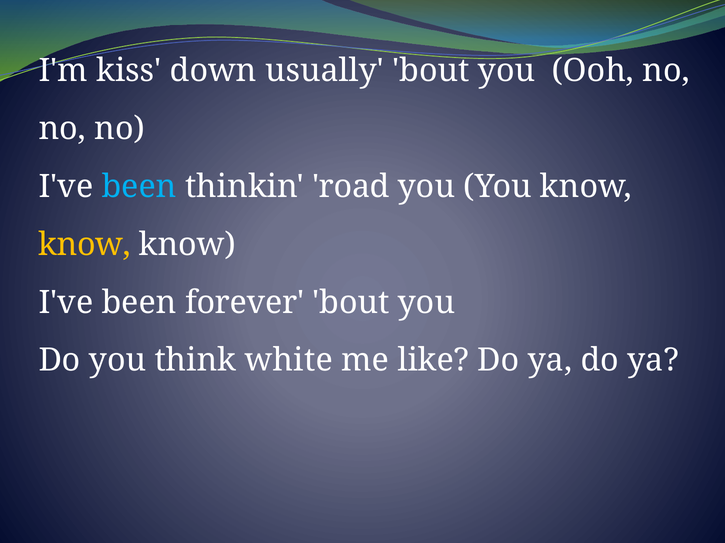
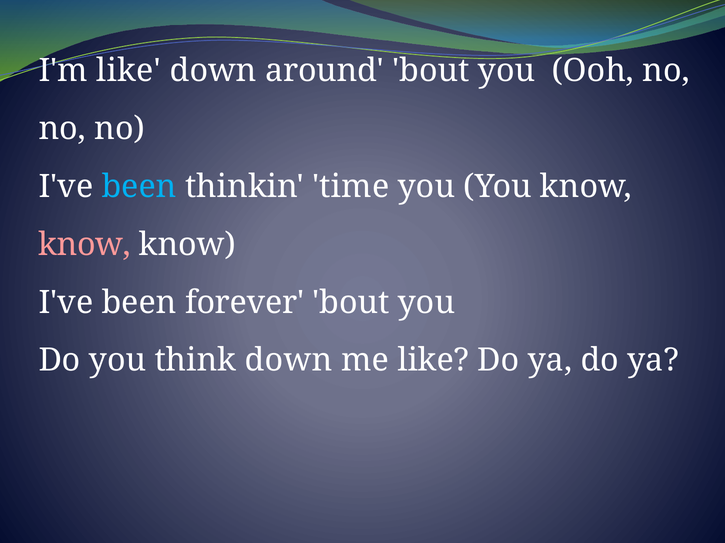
I'm kiss: kiss -> like
usually: usually -> around
road: road -> time
know at (85, 245) colour: yellow -> pink
think white: white -> down
